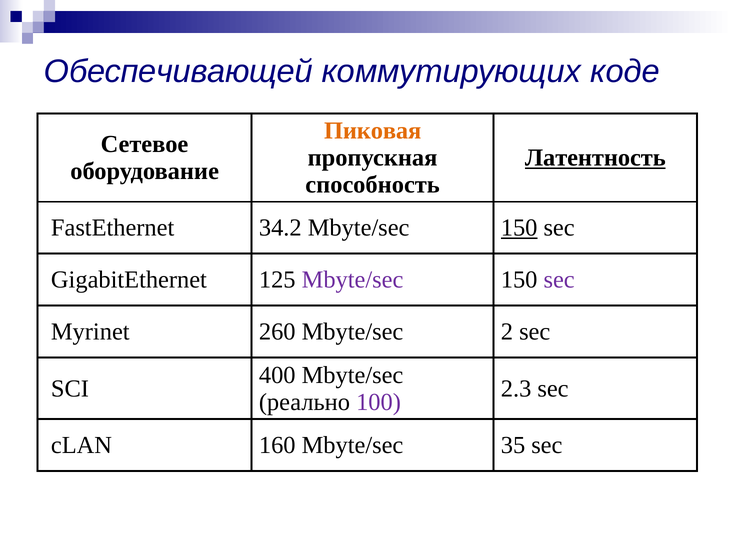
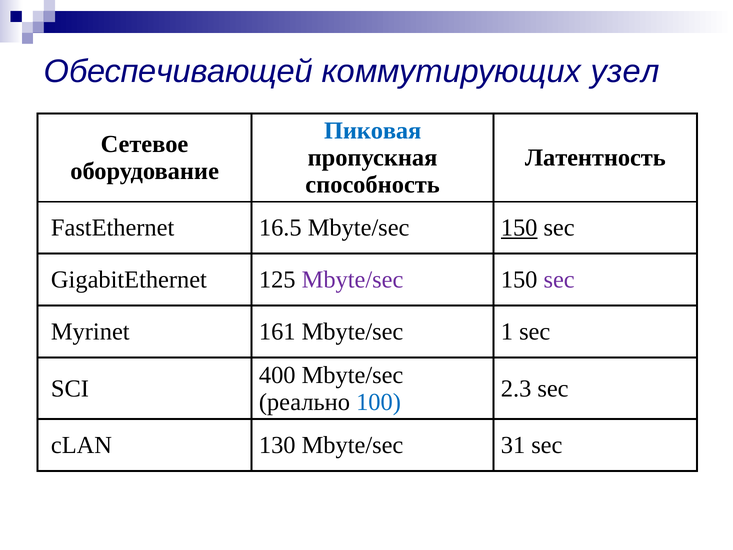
коде: коде -> узел
Пиковая colour: orange -> blue
Латентность underline: present -> none
34.2: 34.2 -> 16.5
260: 260 -> 161
2: 2 -> 1
100 colour: purple -> blue
160: 160 -> 130
35: 35 -> 31
